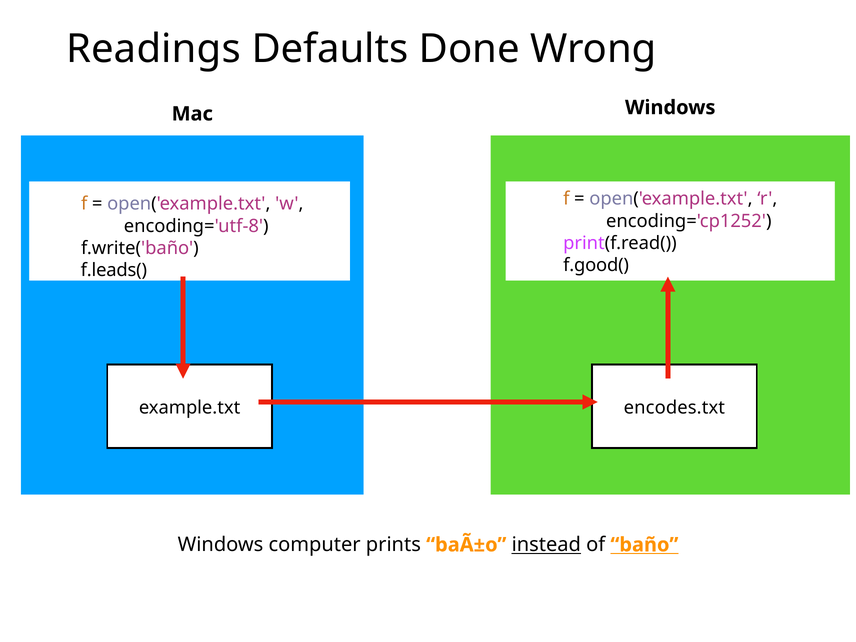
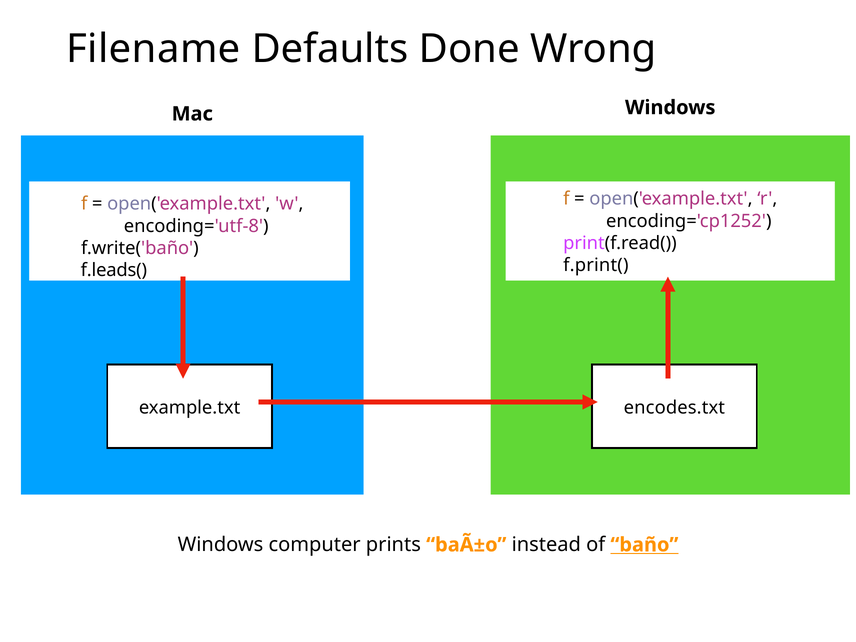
Readings: Readings -> Filename
f.good(: f.good( -> f.print(
instead underline: present -> none
